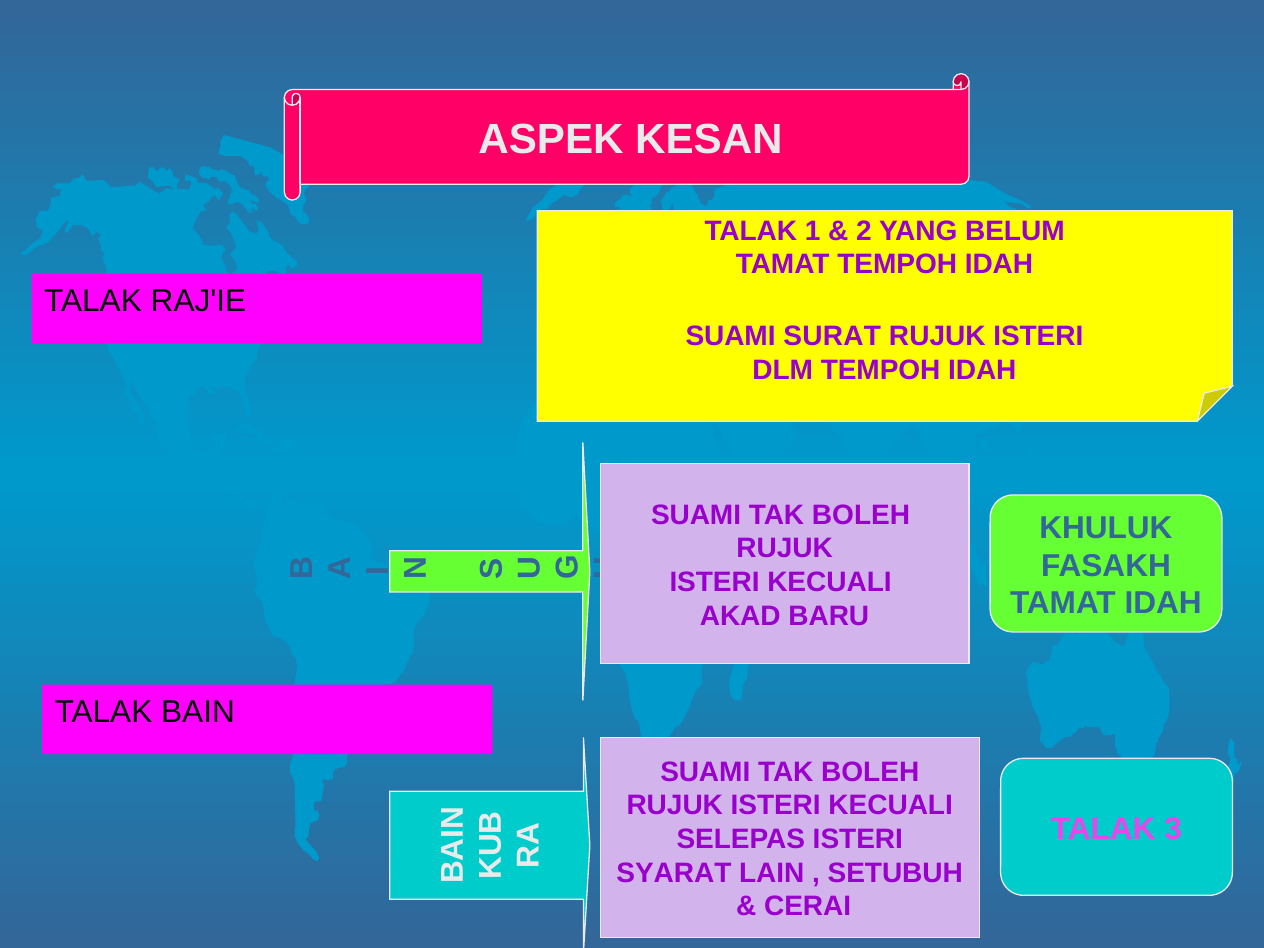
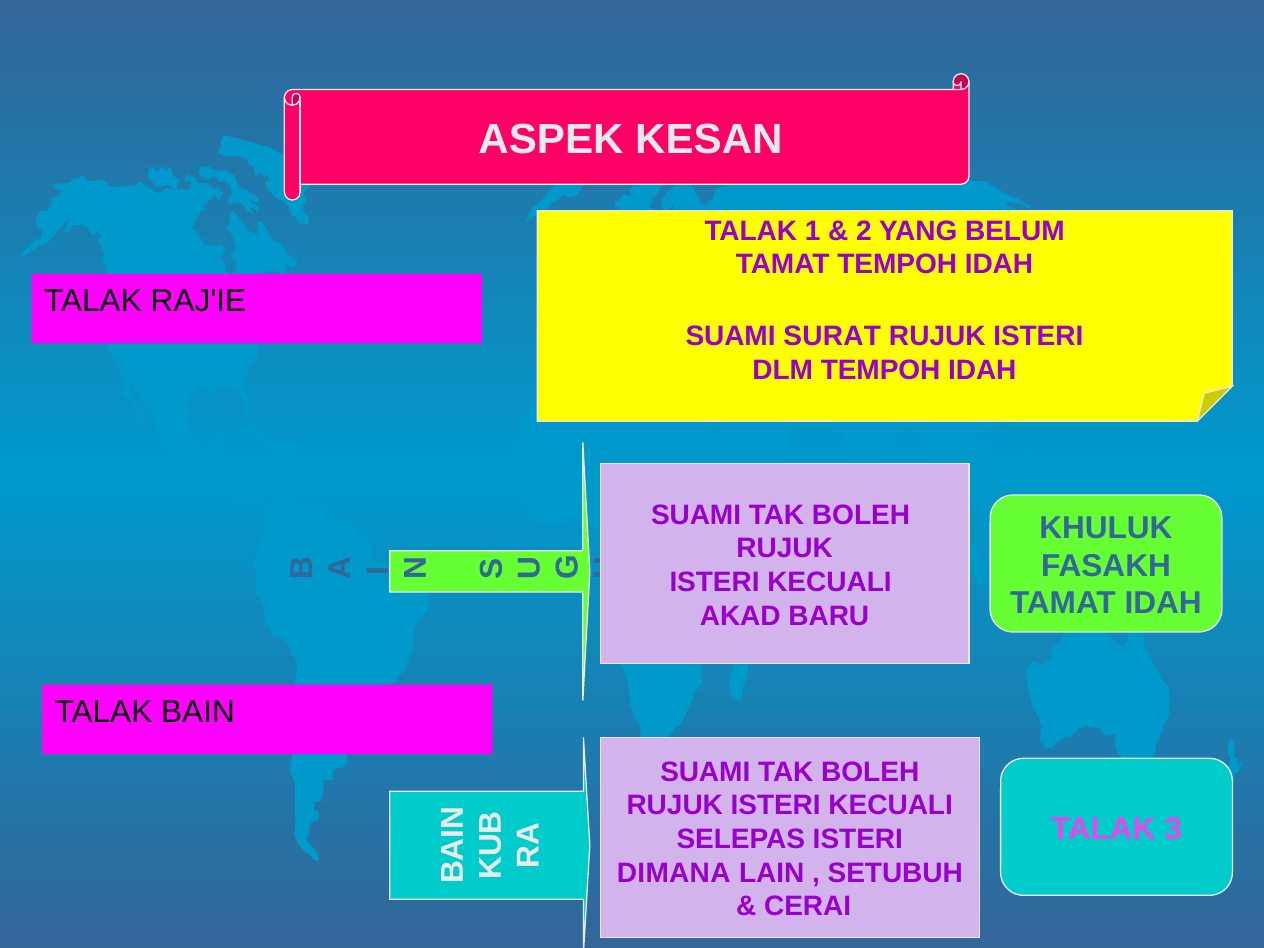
SYARAT: SYARAT -> DIMANA
